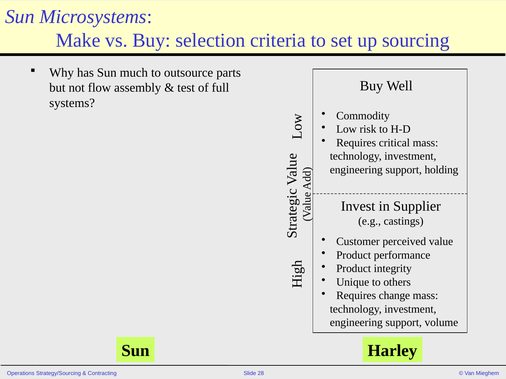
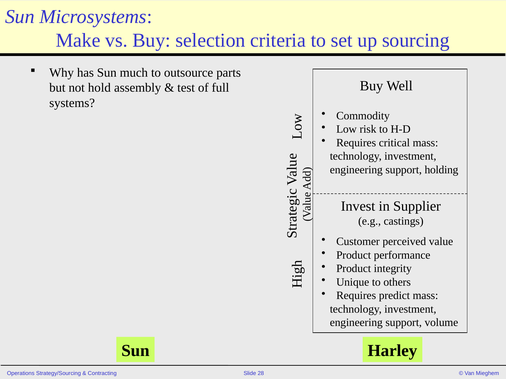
flow: flow -> hold
change: change -> predict
